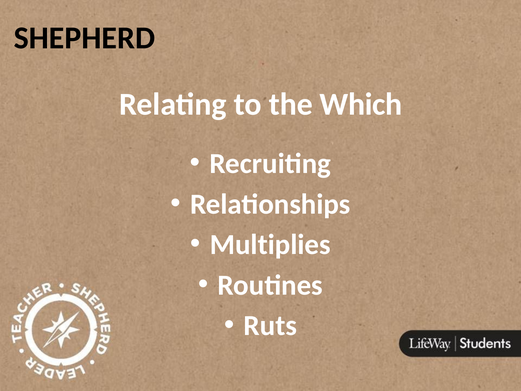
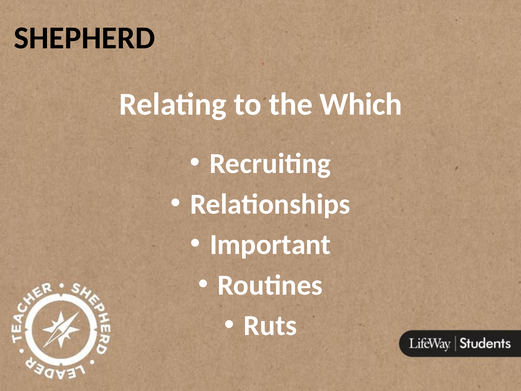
Multiplies: Multiplies -> Important
